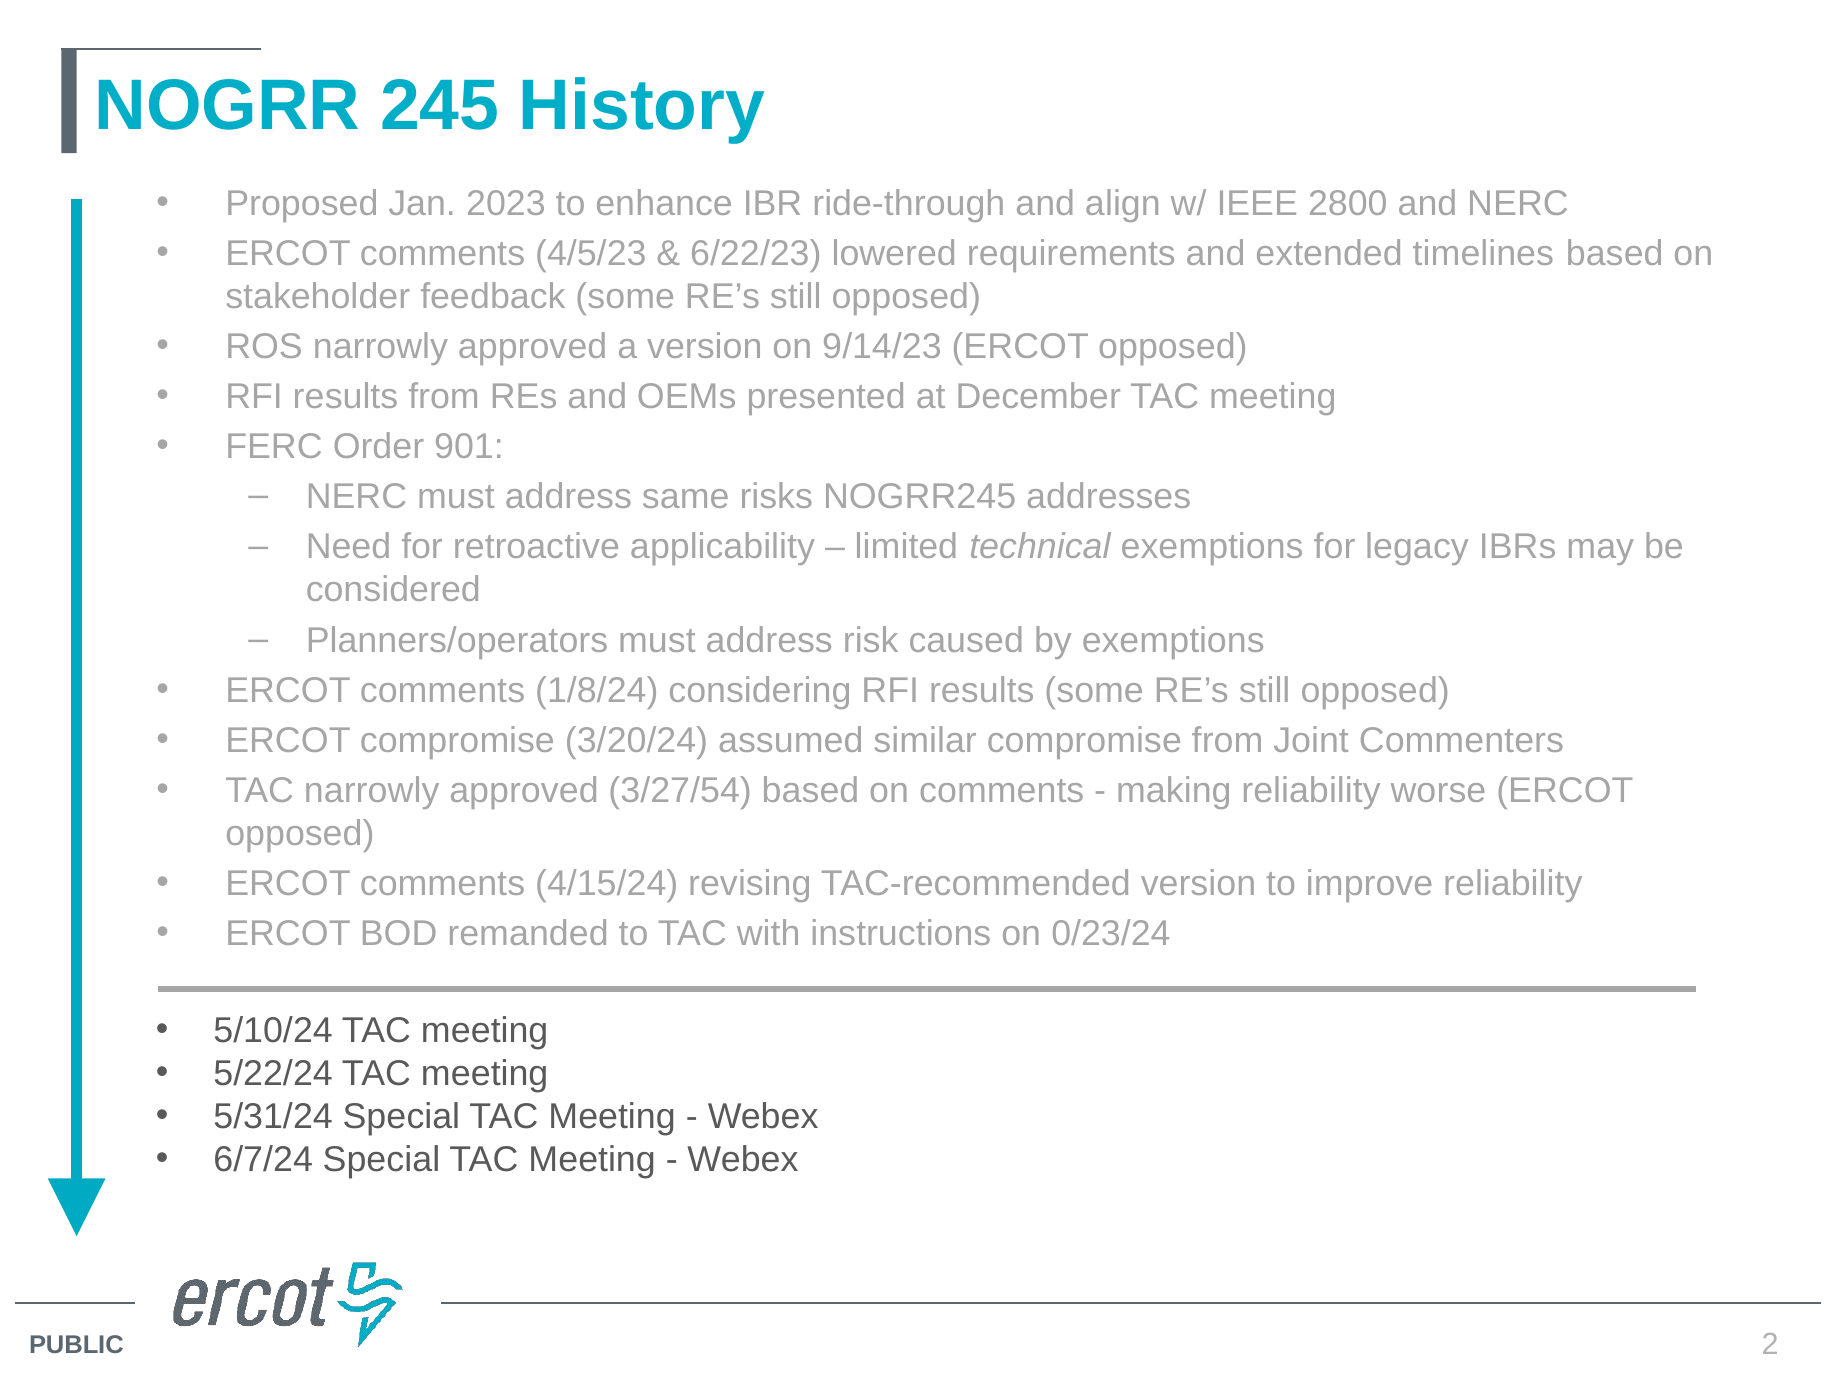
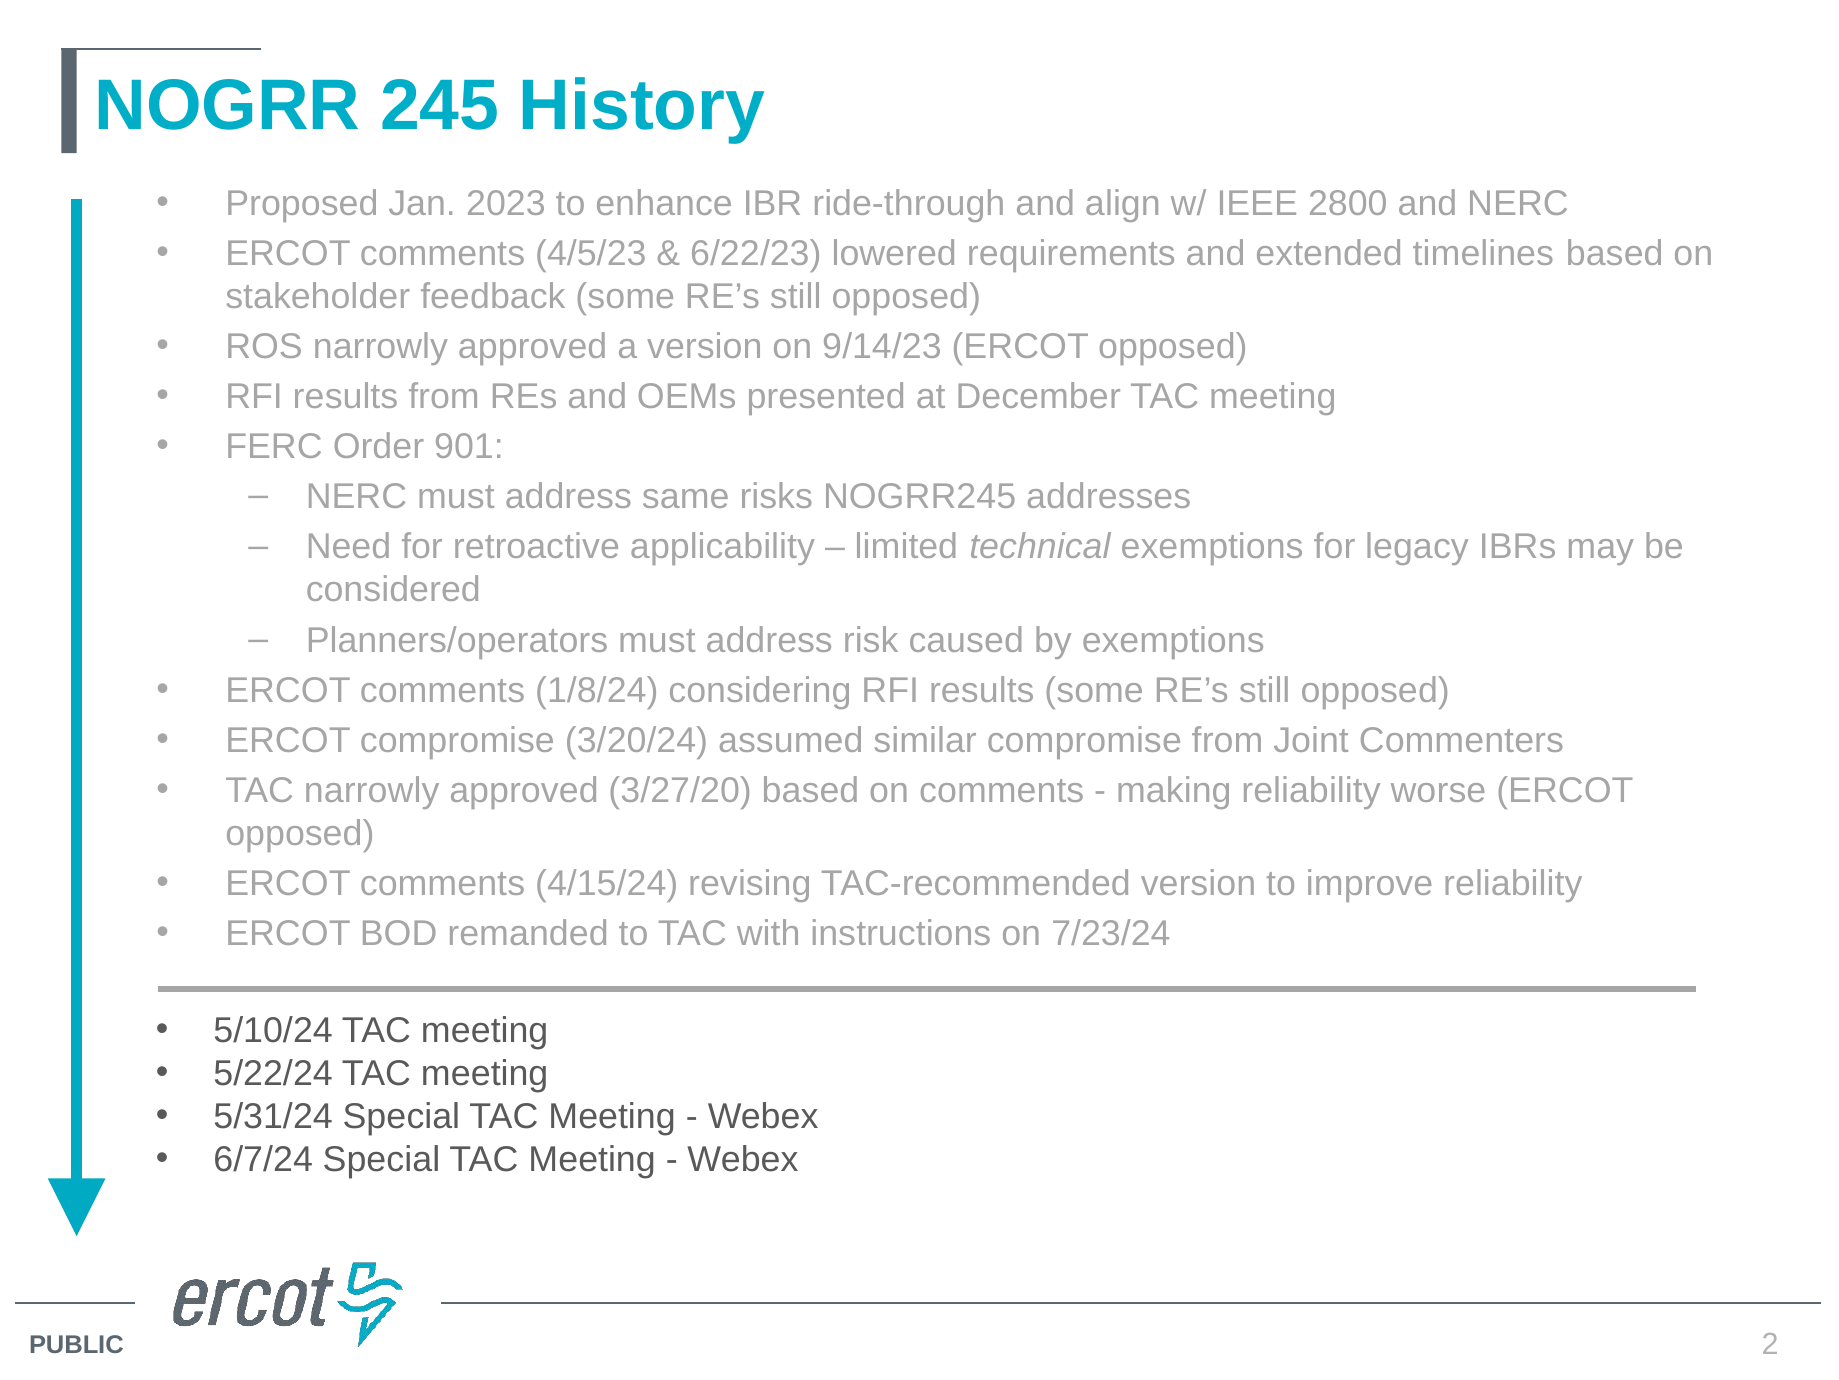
3/27/54: 3/27/54 -> 3/27/20
0/23/24: 0/23/24 -> 7/23/24
